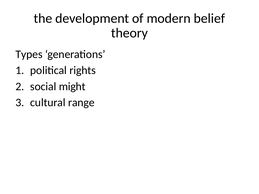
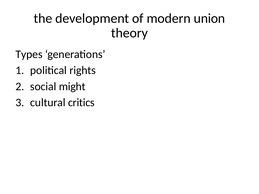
belief: belief -> union
range: range -> critics
